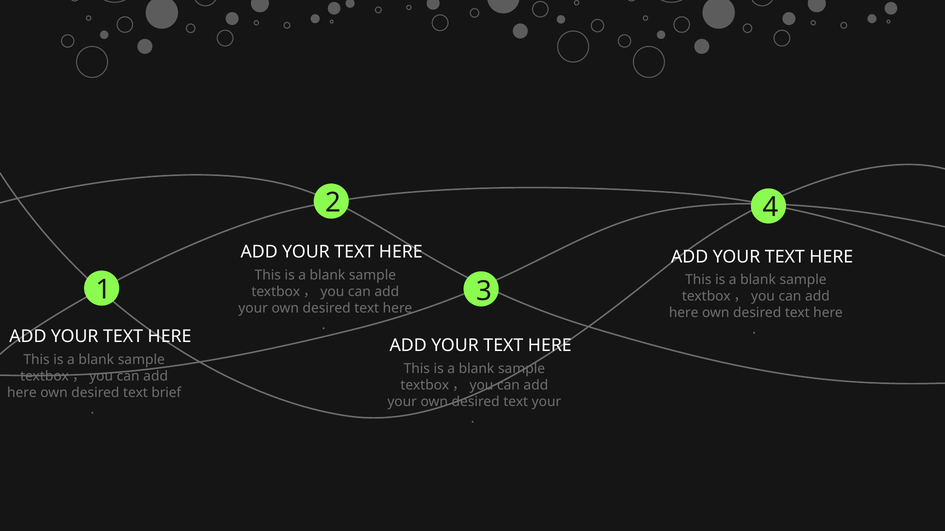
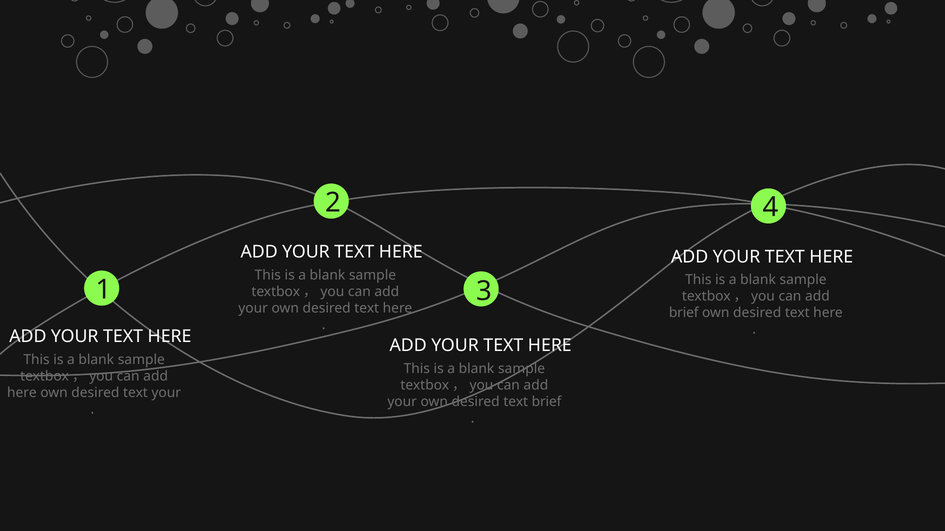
here at (684, 313): here -> brief
text brief: brief -> your
text your: your -> brief
